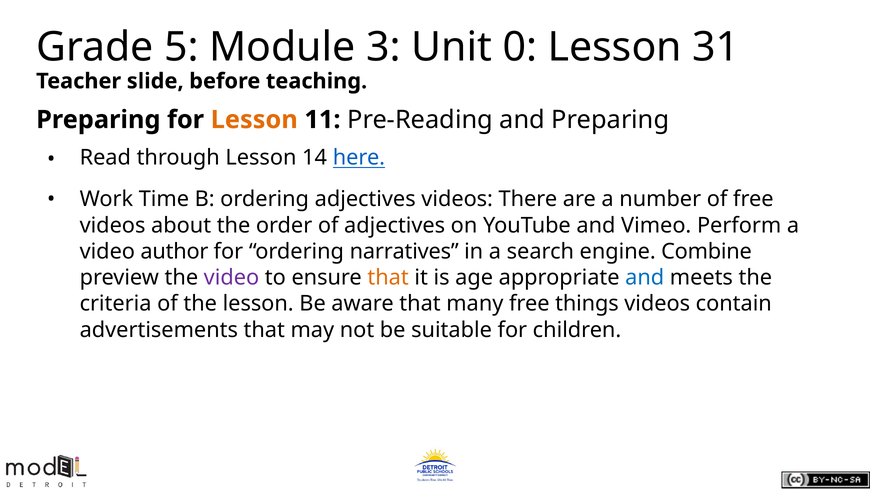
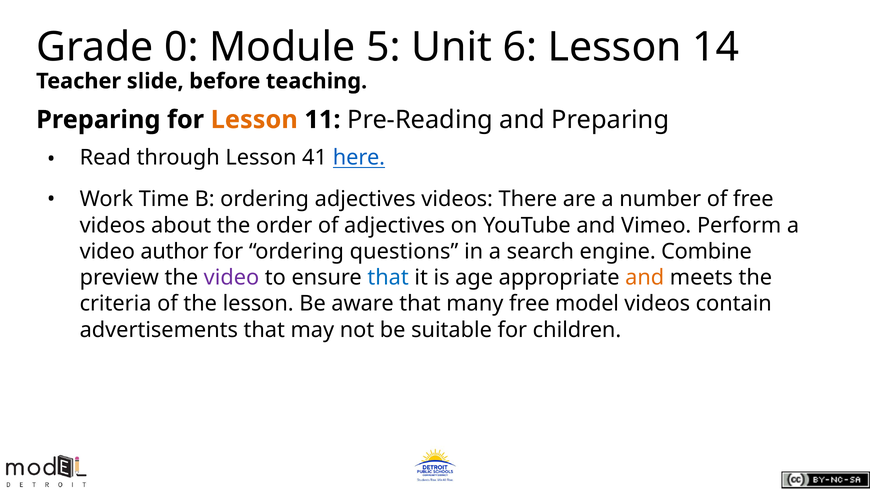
5: 5 -> 0
3: 3 -> 5
0: 0 -> 6
31: 31 -> 14
14: 14 -> 41
narratives: narratives -> questions
that at (388, 277) colour: orange -> blue
and at (645, 277) colour: blue -> orange
things: things -> model
